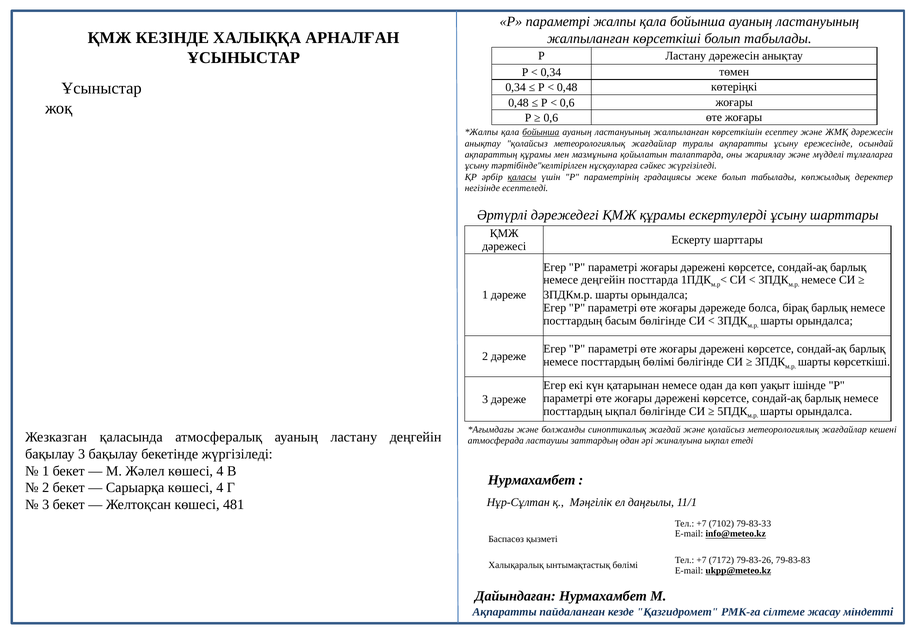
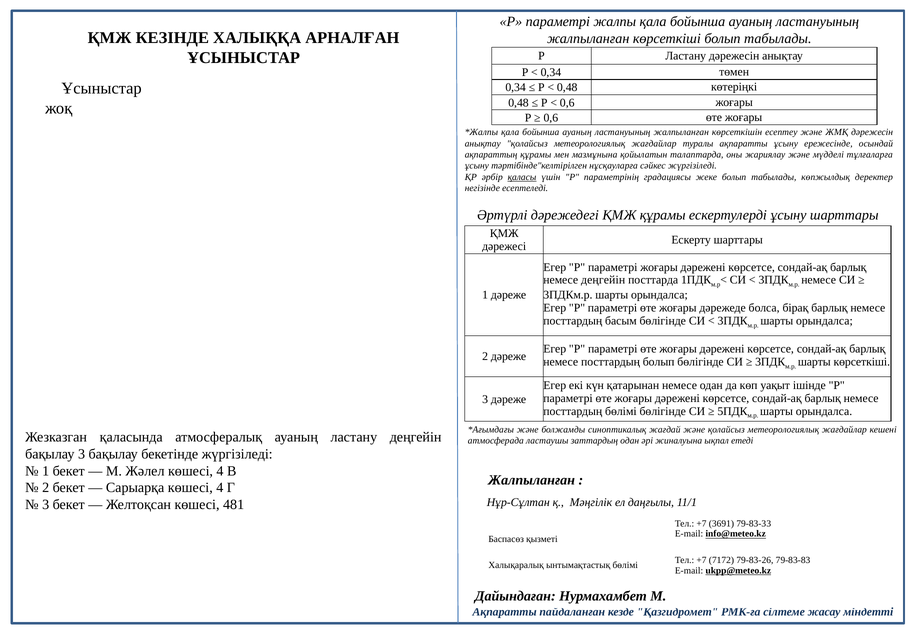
бойынша at (541, 132) underline: present -> none
посттардың бөлімі: бөлімі -> болып
посттардың ықпал: ықпал -> бөлімі
Нурмахамбет at (532, 480): Нурмахамбет -> Жалпыланған
7102: 7102 -> 3691
